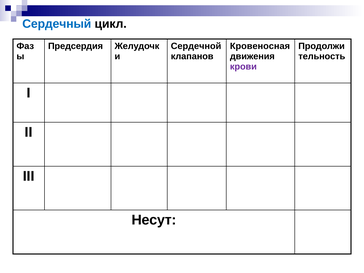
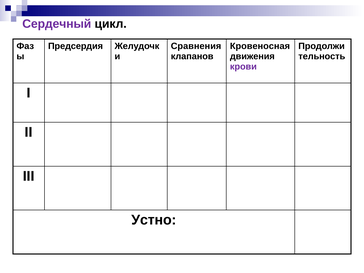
Сердечный colour: blue -> purple
Сердечной: Сердечной -> Сравнения
Несут: Несут -> Устно
